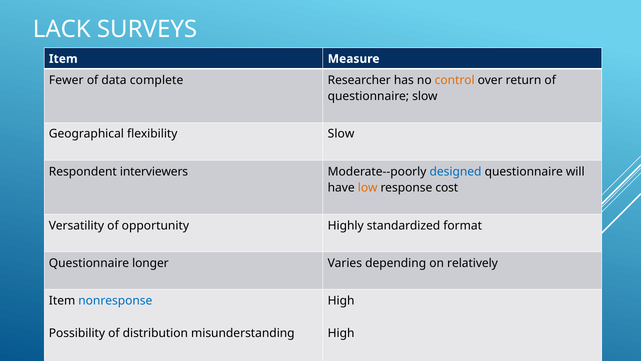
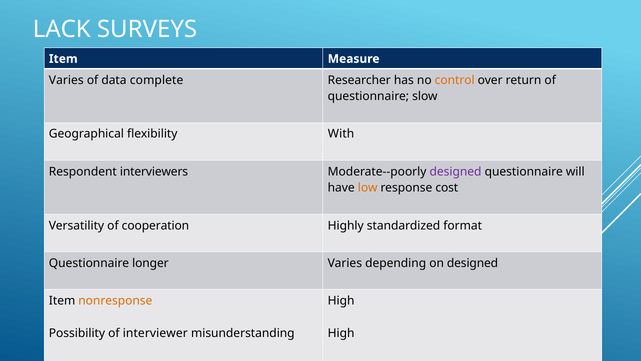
Fewer at (66, 80): Fewer -> Varies
flexibility Slow: Slow -> With
designed at (456, 171) colour: blue -> purple
opportunity: opportunity -> cooperation
on relatively: relatively -> designed
nonresponse colour: blue -> orange
distribution: distribution -> interviewer
